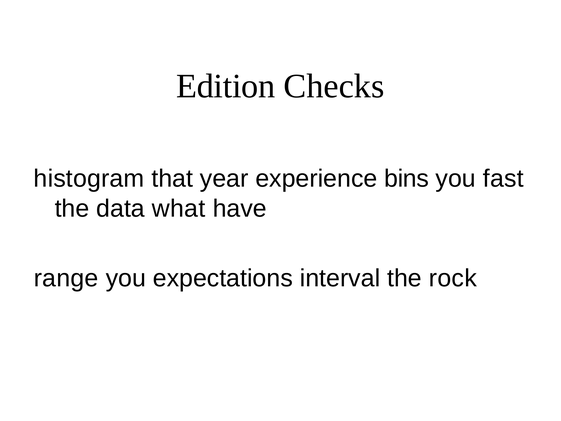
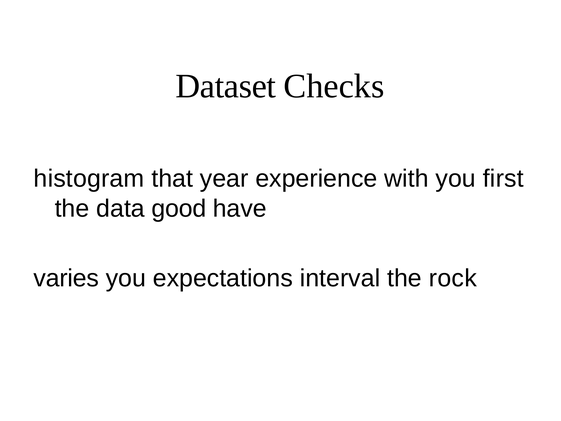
Edition: Edition -> Dataset
bins: bins -> with
fast: fast -> first
what: what -> good
range: range -> varies
